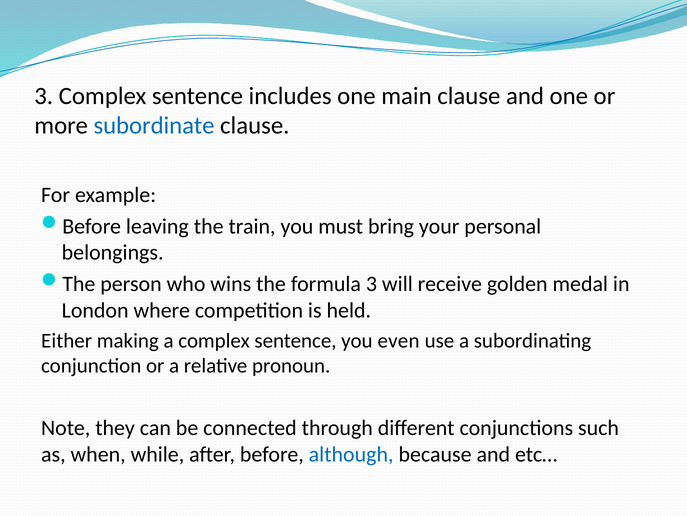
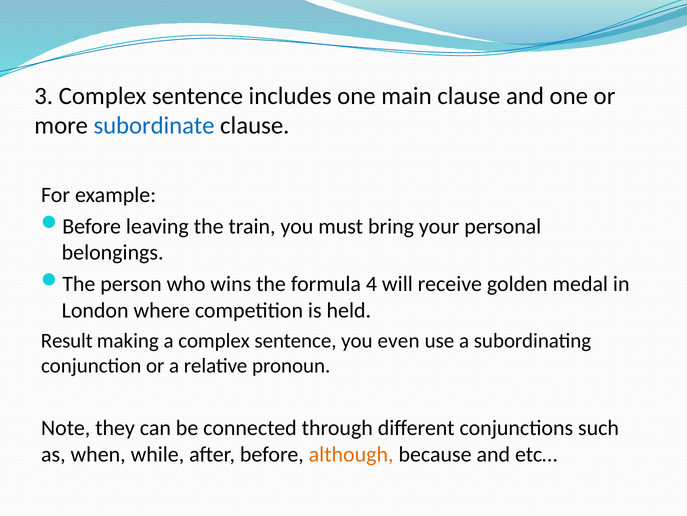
formula 3: 3 -> 4
Either: Either -> Result
although colour: blue -> orange
